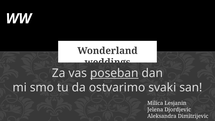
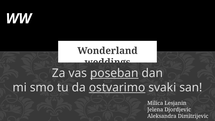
ostvarimo underline: none -> present
